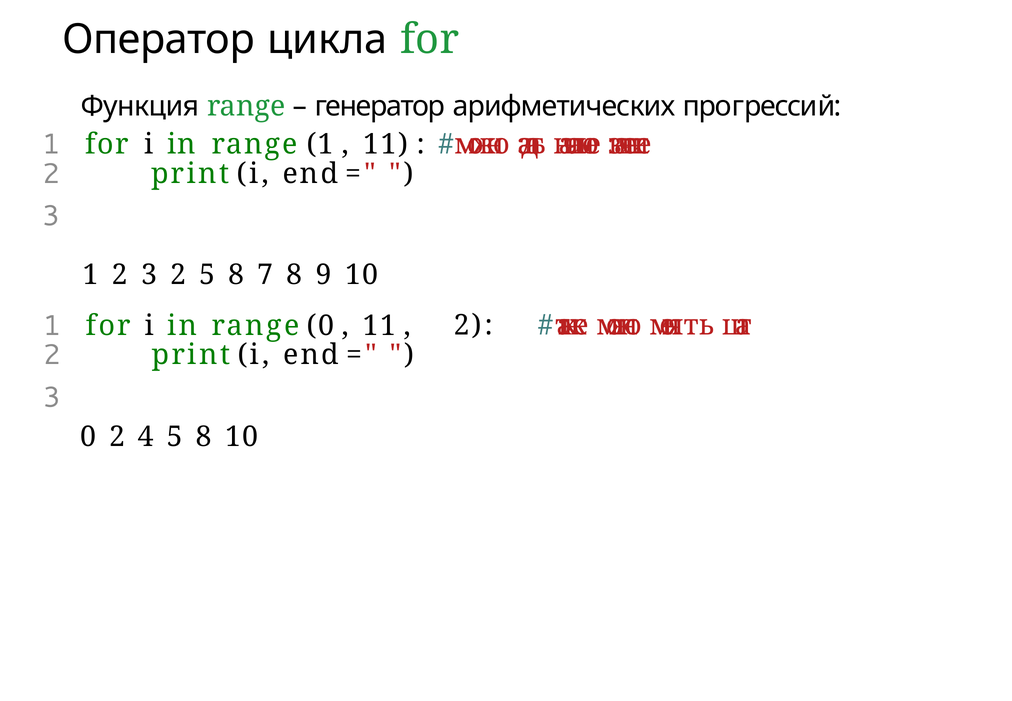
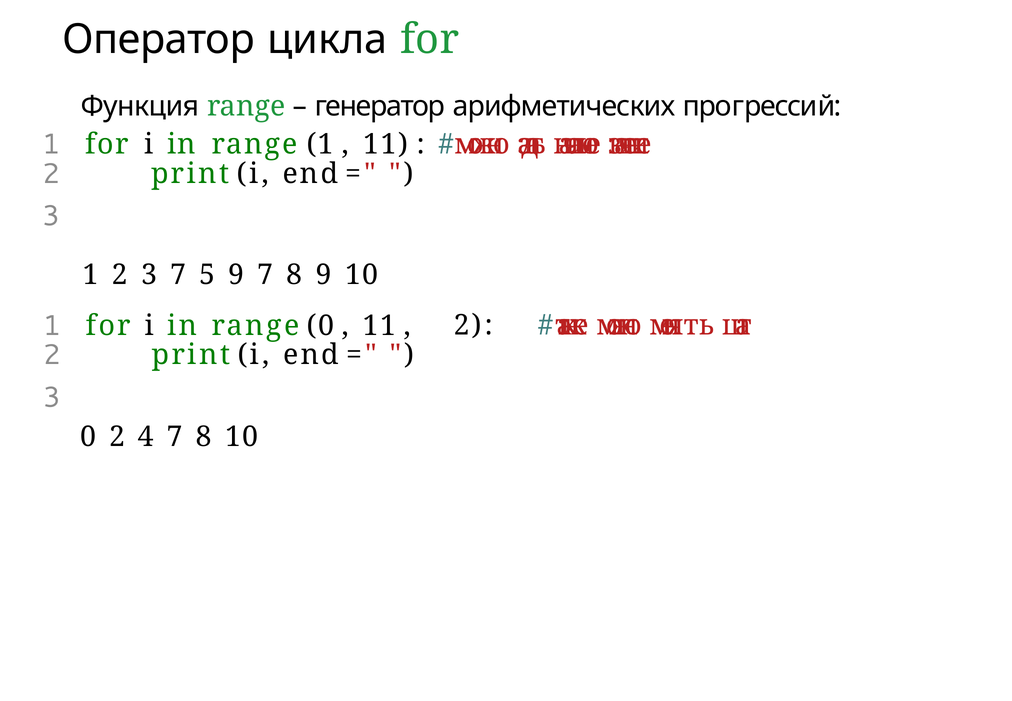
2 3 2: 2 -> 7
8 at (236, 275): 8 -> 9
4 5: 5 -> 7
